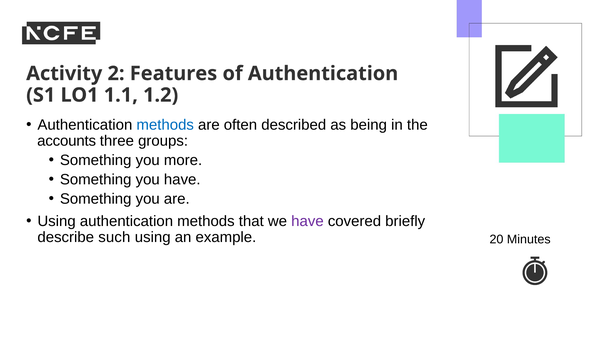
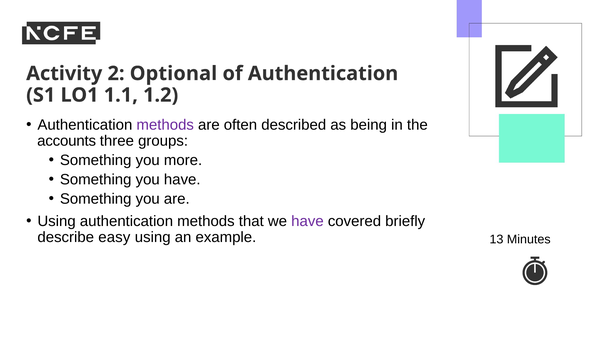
Features: Features -> Optional
methods at (165, 125) colour: blue -> purple
such: such -> easy
20: 20 -> 13
